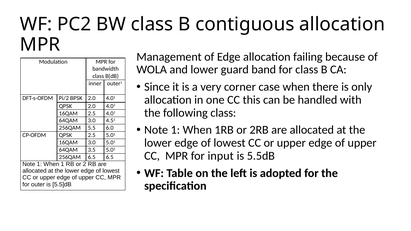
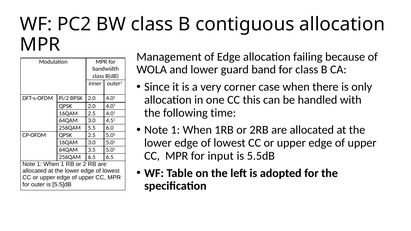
following class: class -> time
